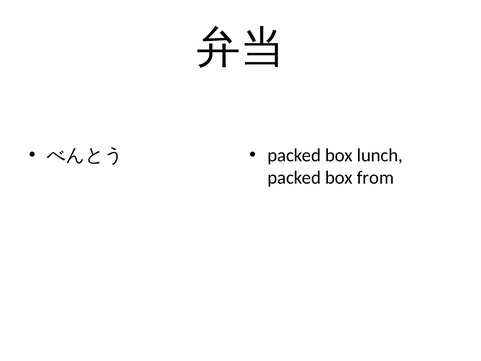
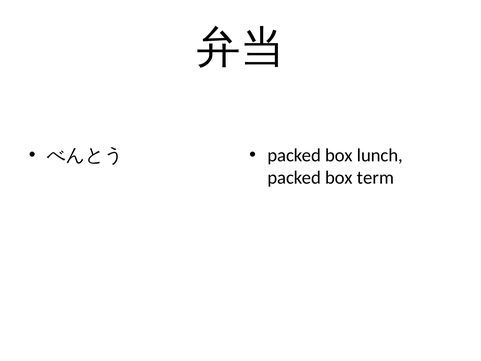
from: from -> term
